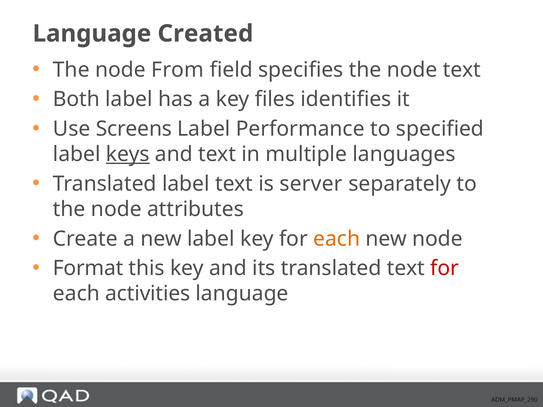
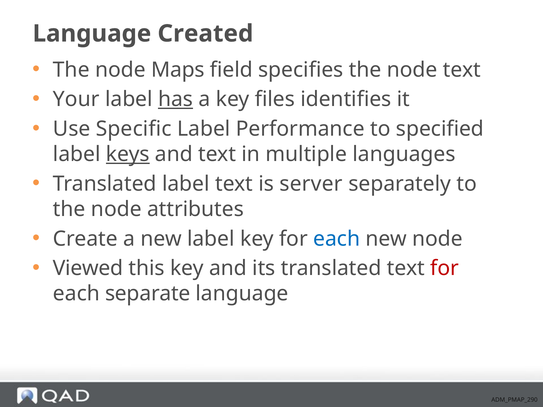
From: From -> Maps
Both: Both -> Your
has underline: none -> present
Screens: Screens -> Specific
each at (337, 239) colour: orange -> blue
Format: Format -> Viewed
activities: activities -> separate
